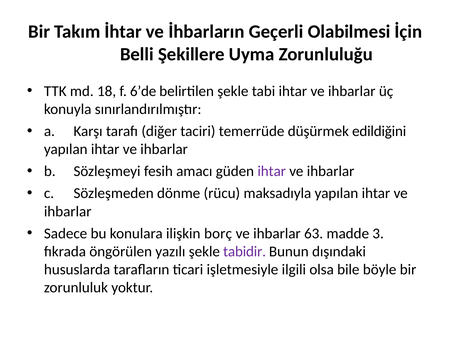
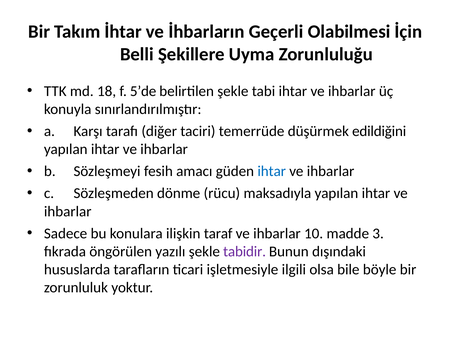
6’de: 6’de -> 5’de
ihtar at (272, 171) colour: purple -> blue
borç: borç -> taraf
63: 63 -> 10
